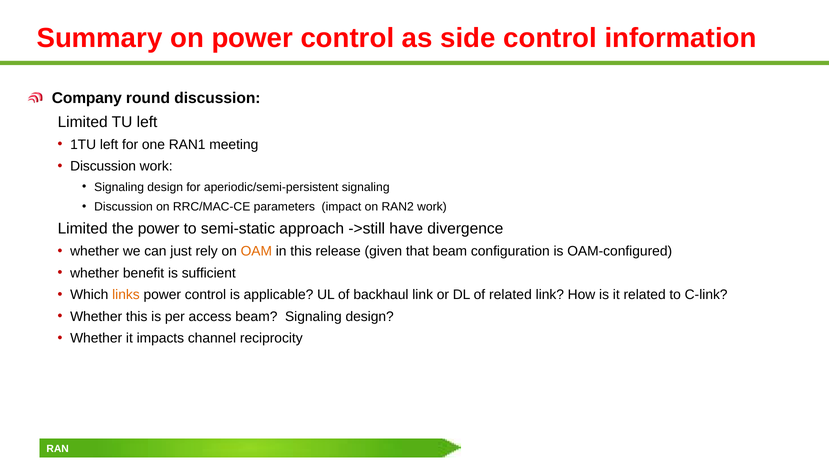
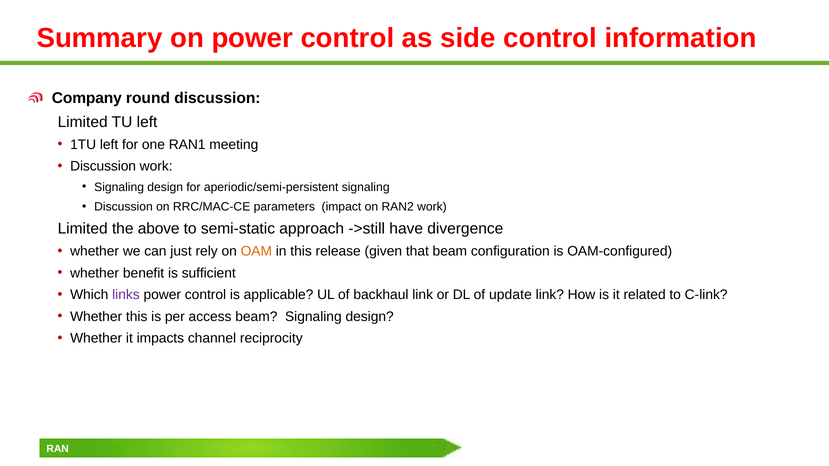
the power: power -> above
links colour: orange -> purple
of related: related -> update
